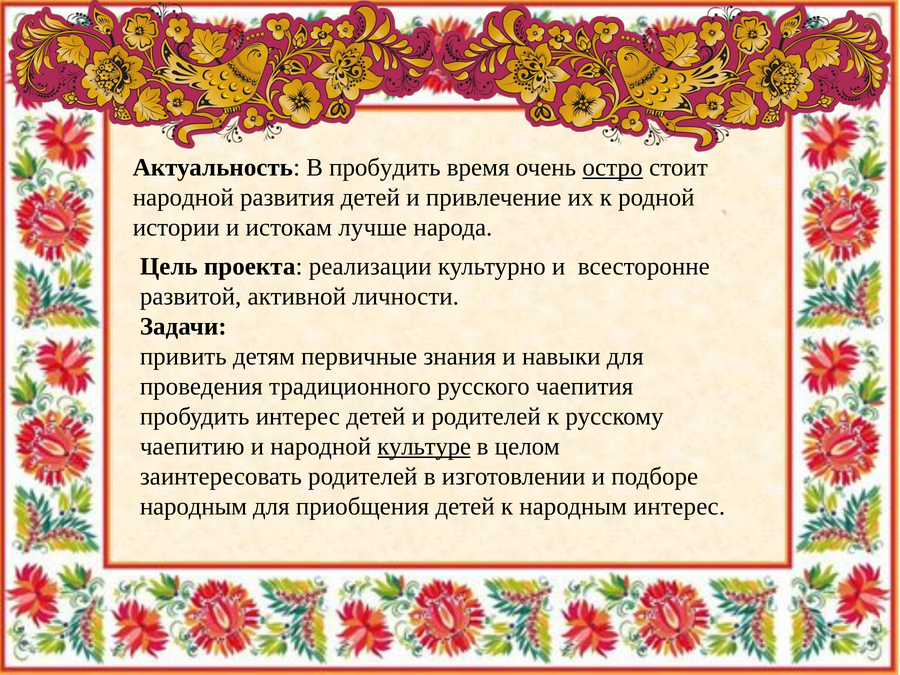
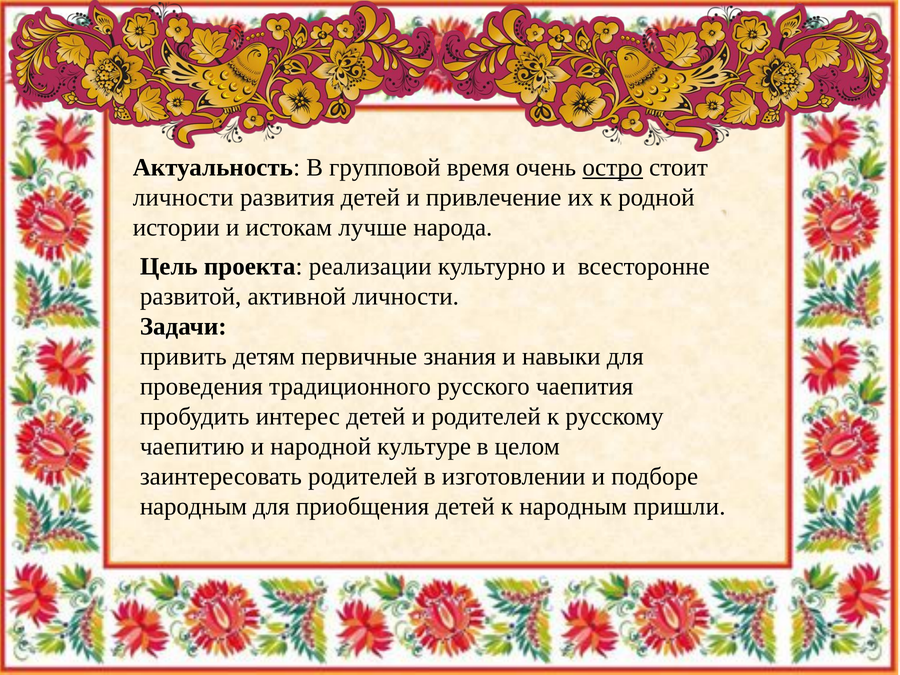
В пробудить: пробудить -> групповой
народной at (183, 197): народной -> личности
культуре underline: present -> none
народным интерес: интерес -> пришли
